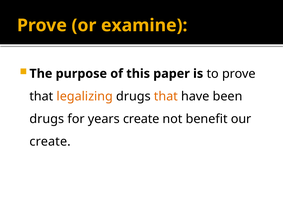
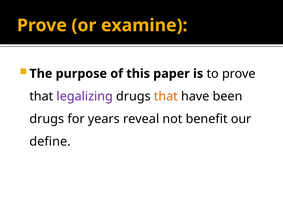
legalizing colour: orange -> purple
years create: create -> reveal
create at (50, 142): create -> define
